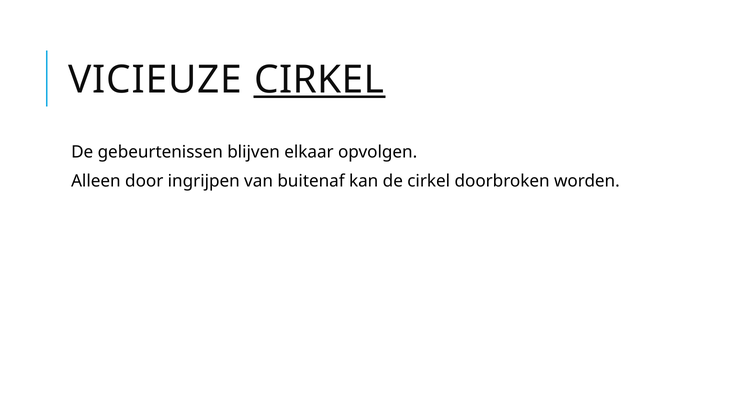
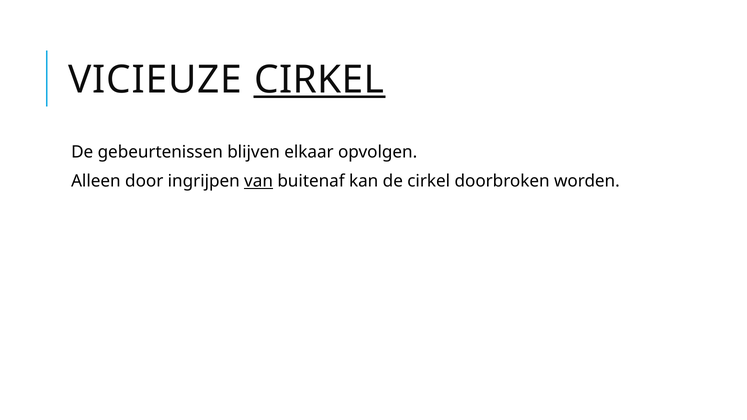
van underline: none -> present
